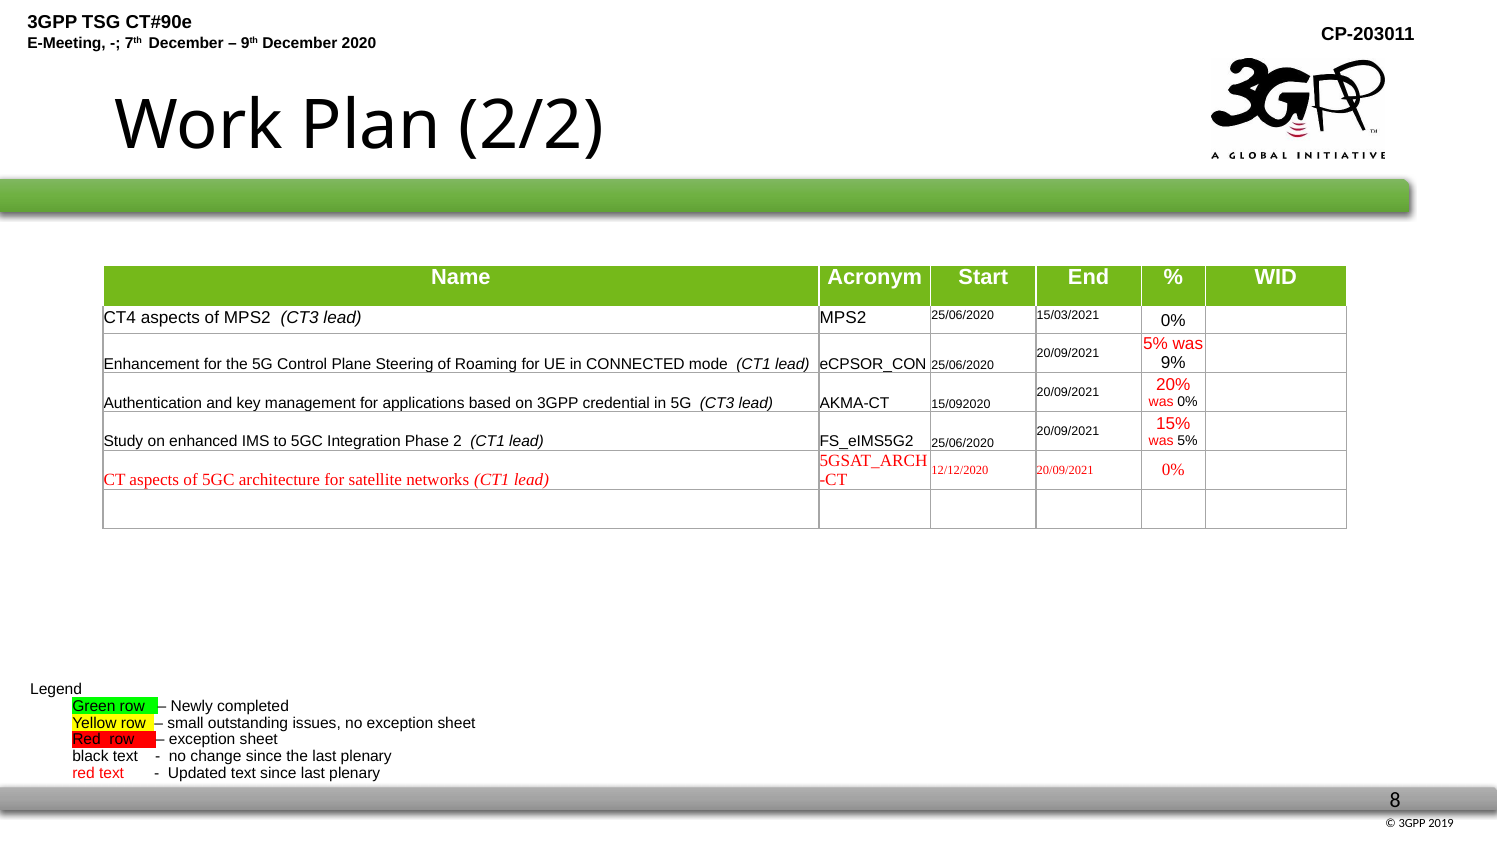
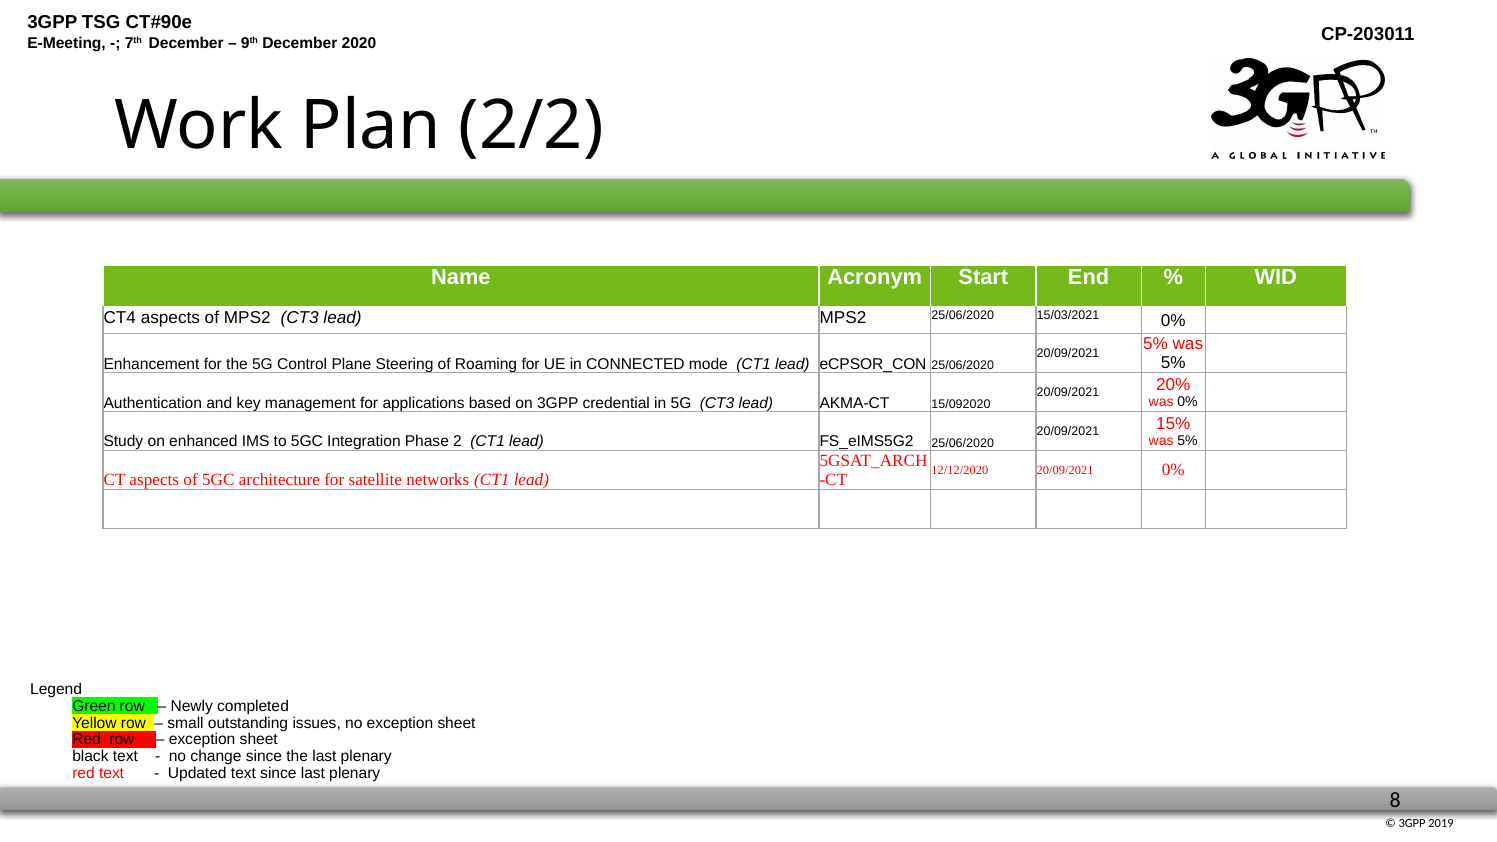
9% at (1173, 363): 9% -> 5%
